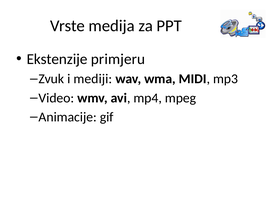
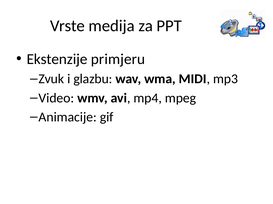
mediji: mediji -> glazbu
